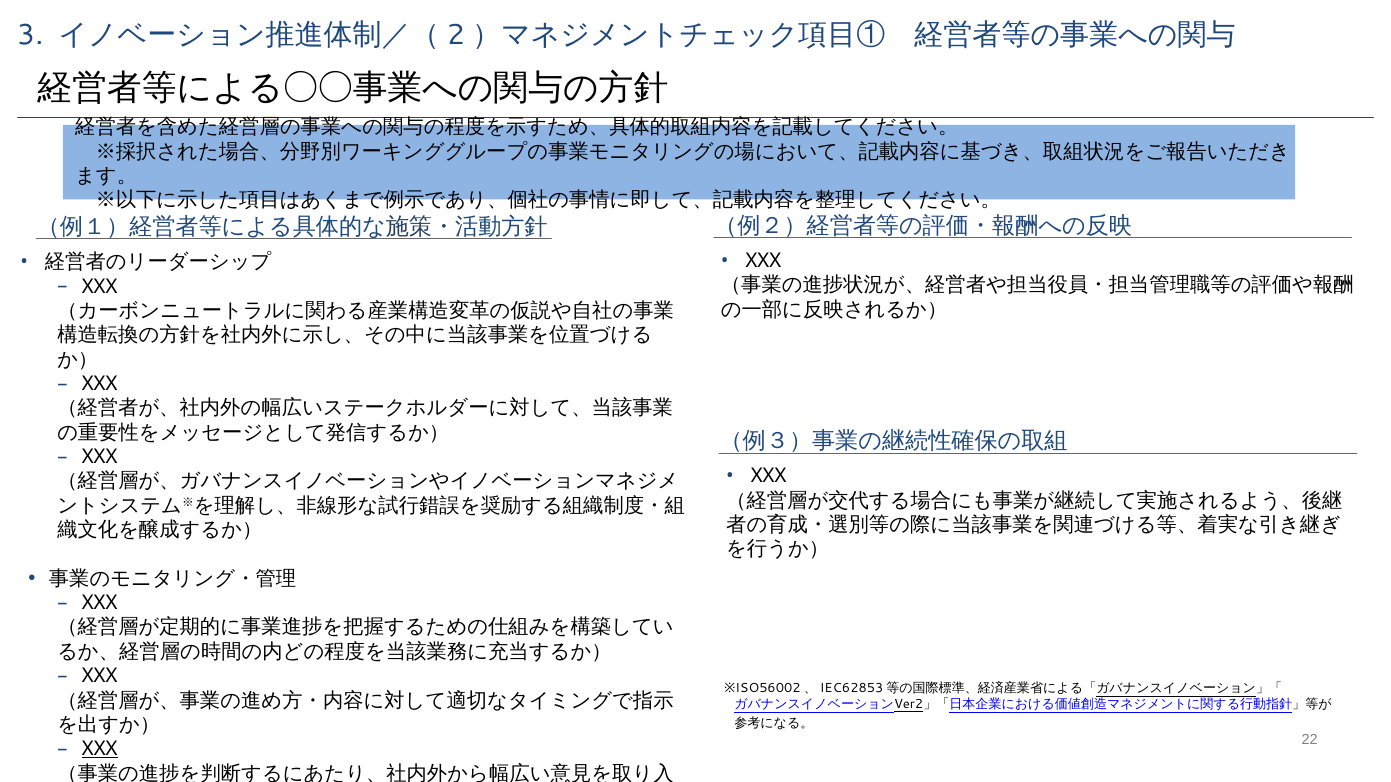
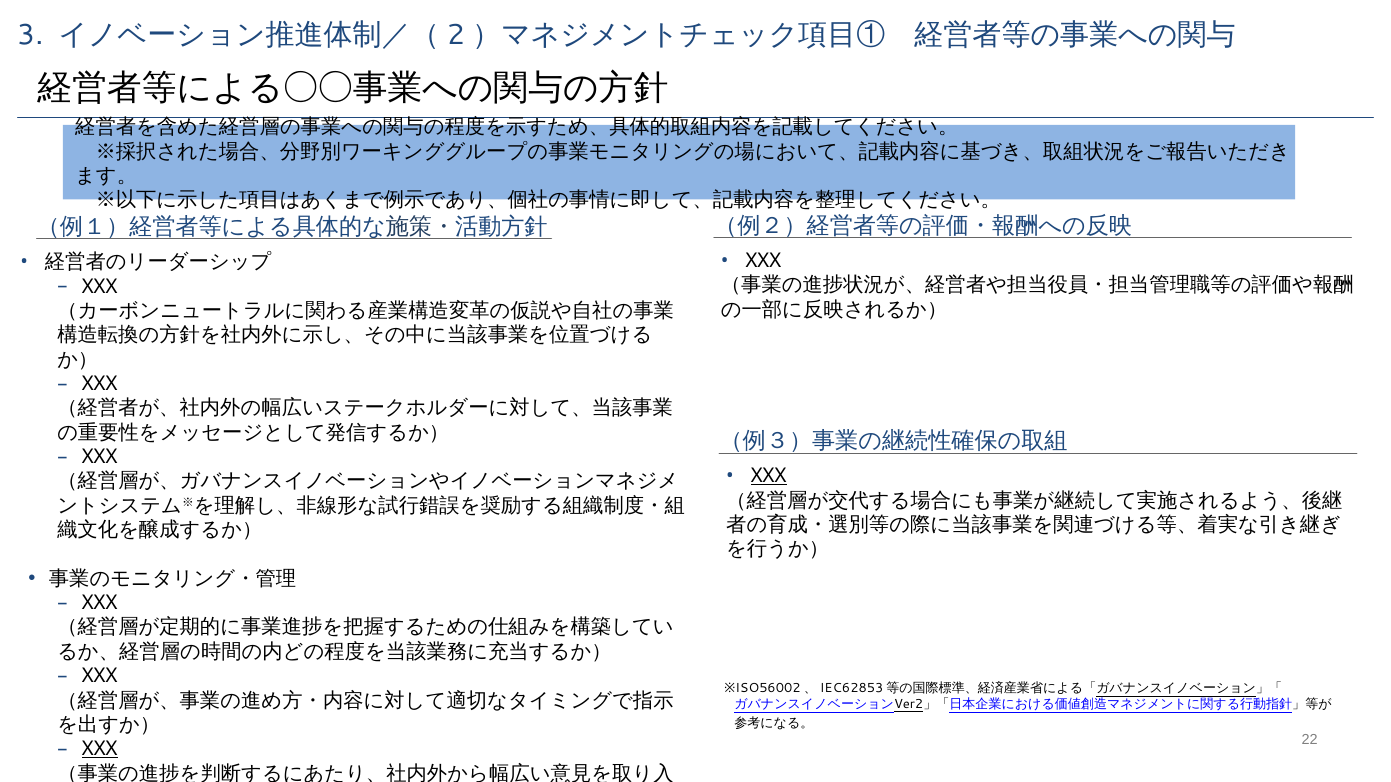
XXX at (769, 476) underline: none -> present
